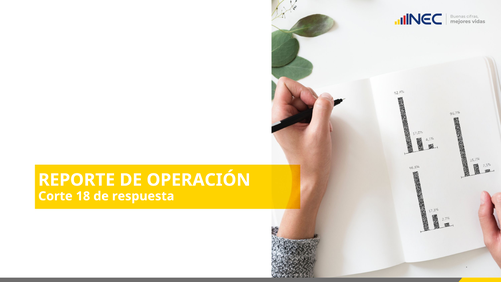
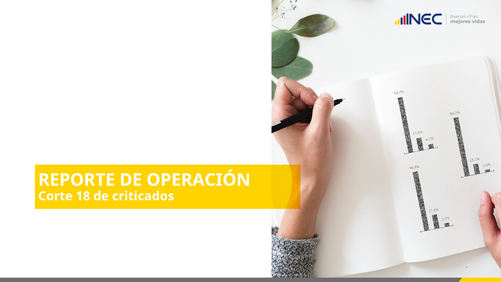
respuesta: respuesta -> criticados
